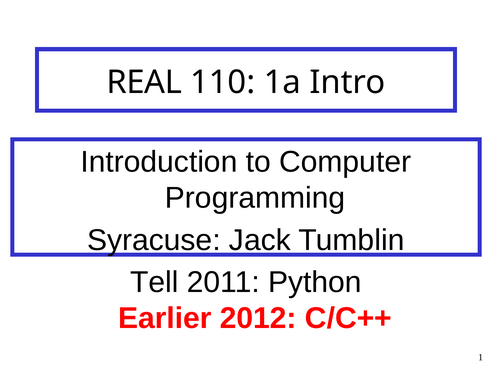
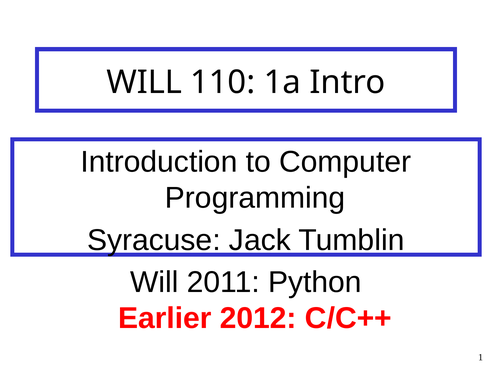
REAL at (144, 82): REAL -> WILL
Tell at (154, 282): Tell -> Will
